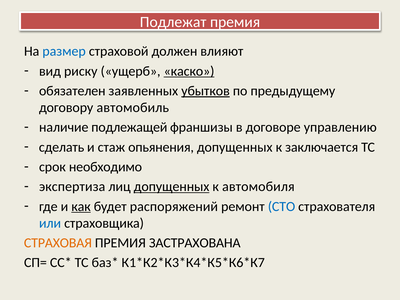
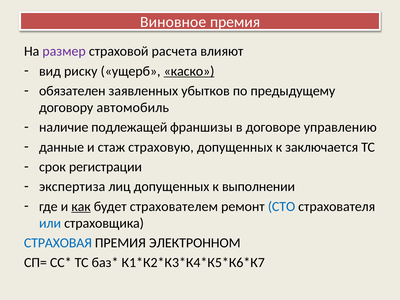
Подлежат: Подлежат -> Виновное
размер colour: blue -> purple
должен: должен -> расчета
убытков underline: present -> none
сделать: сделать -> данные
опьянения: опьянения -> страховую
необходимо: необходимо -> регистрации
допущенных at (172, 187) underline: present -> none
автомобиля: автомобиля -> выполнении
распоряжений: распоряжений -> страхователем
СТРАХОВАЯ colour: orange -> blue
ЗАСТРАХОВАНА: ЗАСТРАХОВАНА -> ЭЛЕКТРОННОМ
